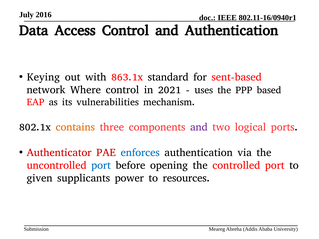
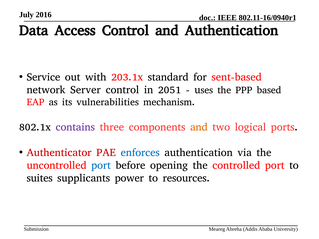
Keying: Keying -> Service
863.1x: 863.1x -> 203.1x
Where: Where -> Server
2021: 2021 -> 2051
contains colour: orange -> purple
and at (199, 127) colour: purple -> orange
given: given -> suites
